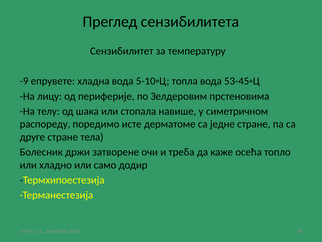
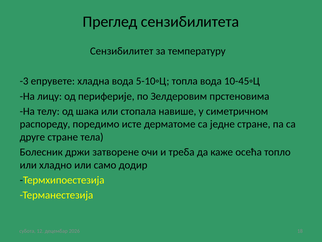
-9: -9 -> -3
53-45◦Ц: 53-45◦Ц -> 10-45◦Ц
